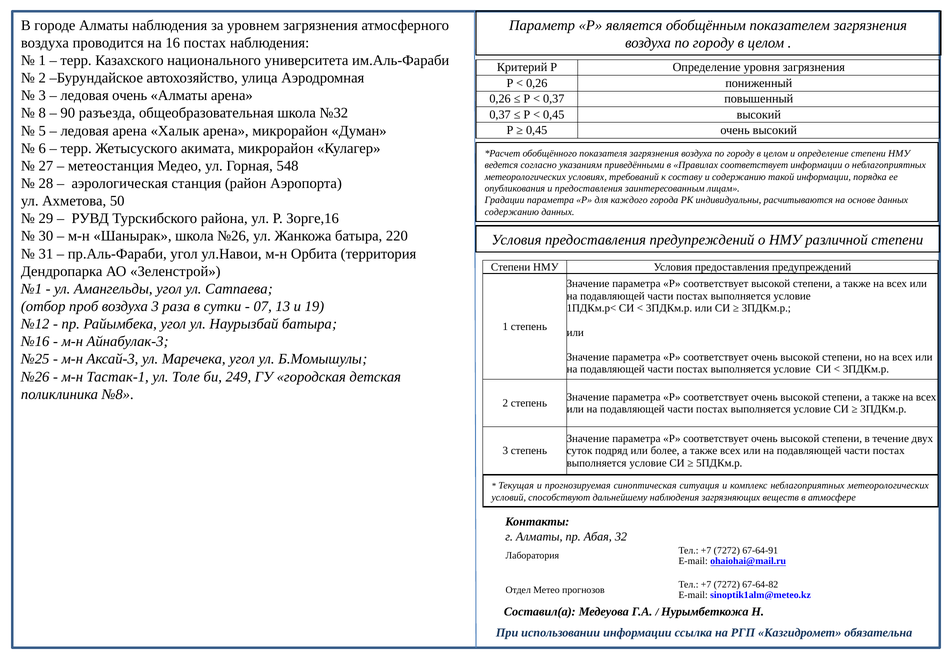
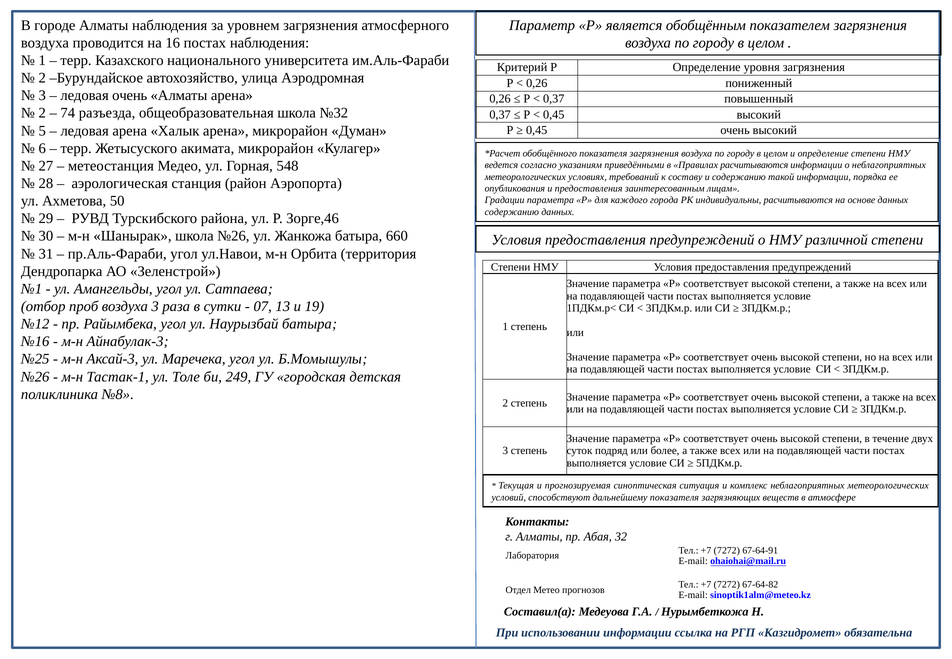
8 at (42, 113): 8 -> 2
90: 90 -> 74
Правилах соответствует: соответствует -> расчитываются
Зорге,16: Зорге,16 -> Зорге,46
220: 220 -> 660
дальнейшему наблюдения: наблюдения -> показателя
